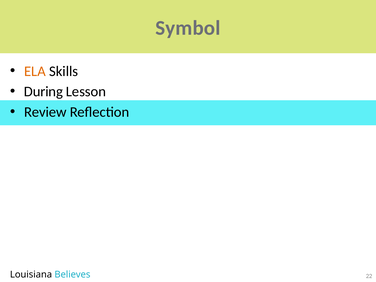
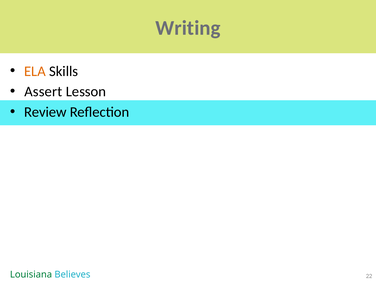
Symbol: Symbol -> Writing
During: During -> Assert
Louisiana colour: black -> green
